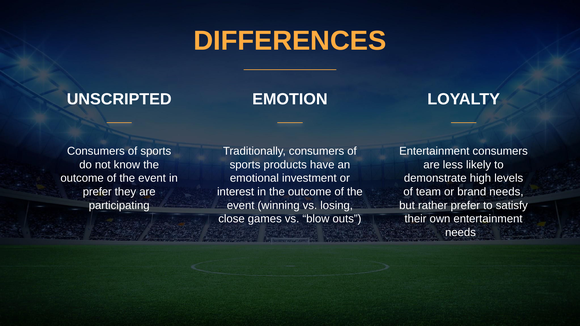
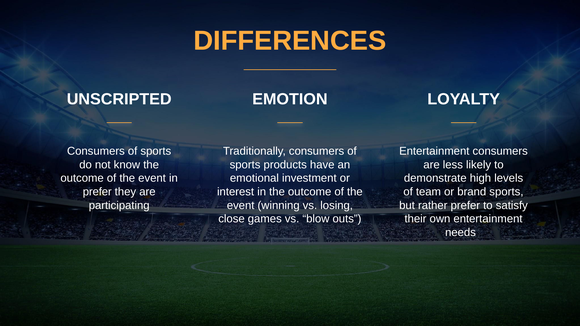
brand needs: needs -> sports
